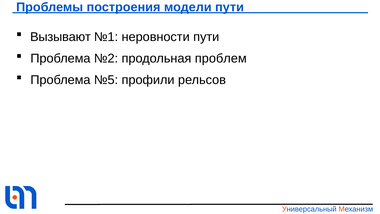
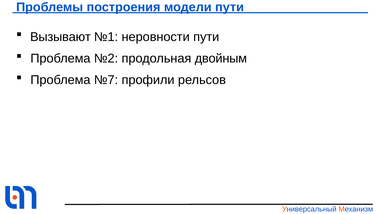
проблем: проблем -> двойным
№5: №5 -> №7
